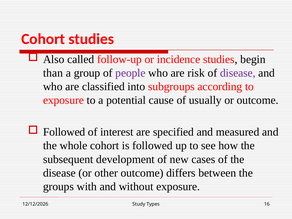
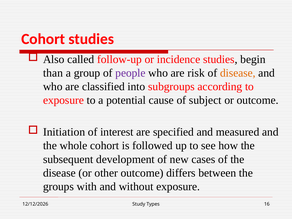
disease at (238, 73) colour: purple -> orange
usually: usually -> subject
Followed at (64, 132): Followed -> Initiation
